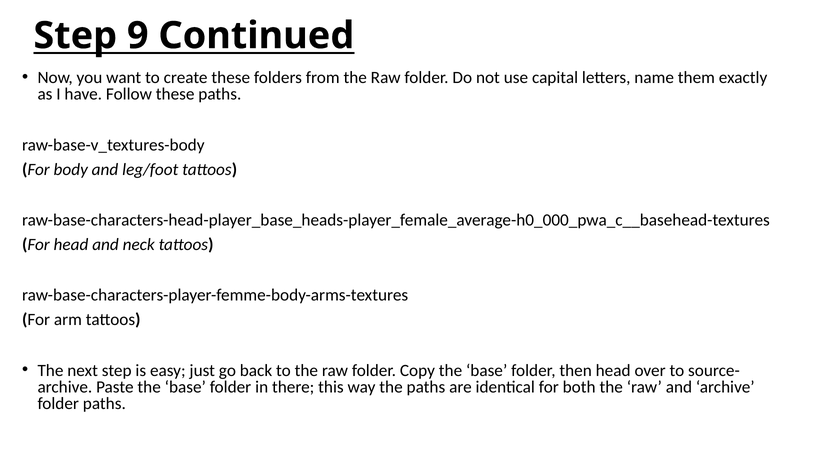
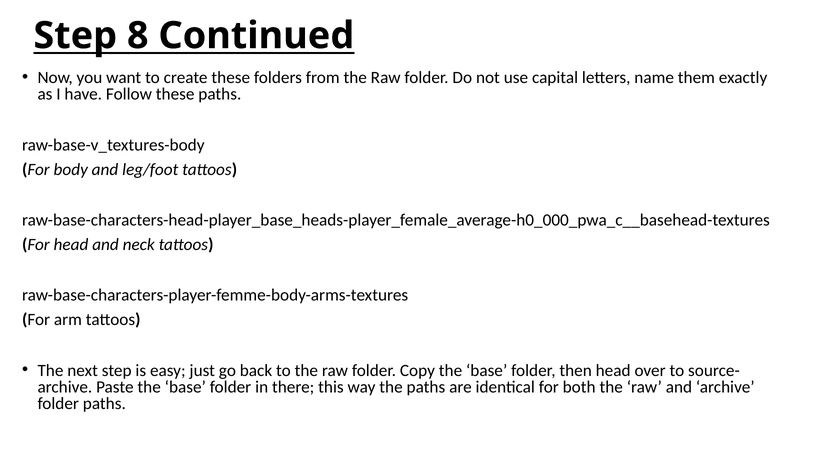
9: 9 -> 8
